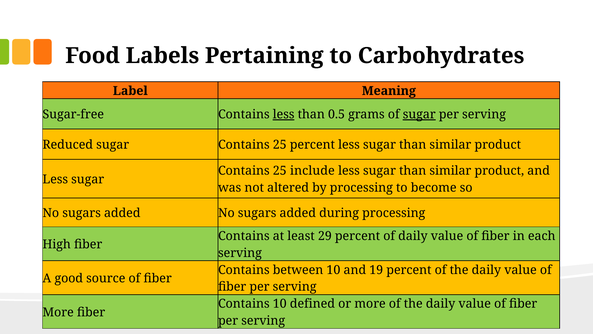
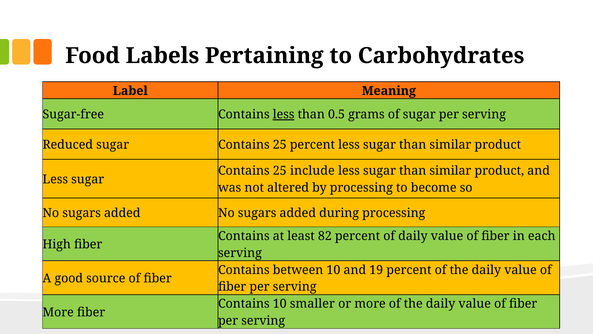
sugar at (419, 114) underline: present -> none
29: 29 -> 82
defined: defined -> smaller
